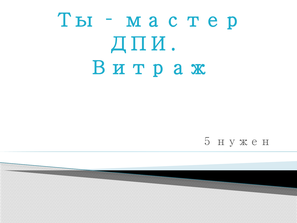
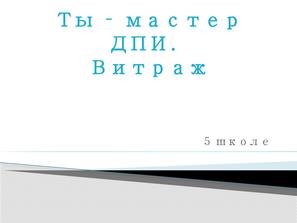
нужен: нужен -> школе
